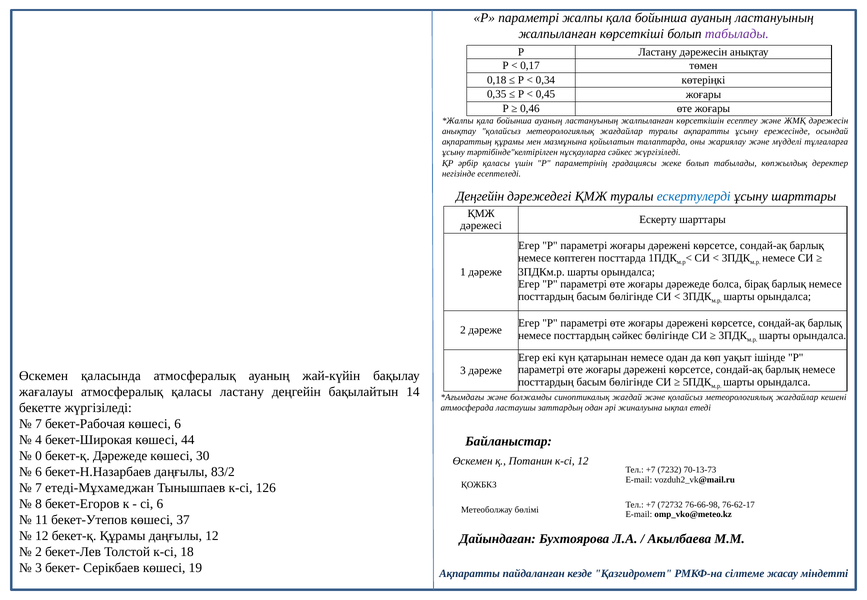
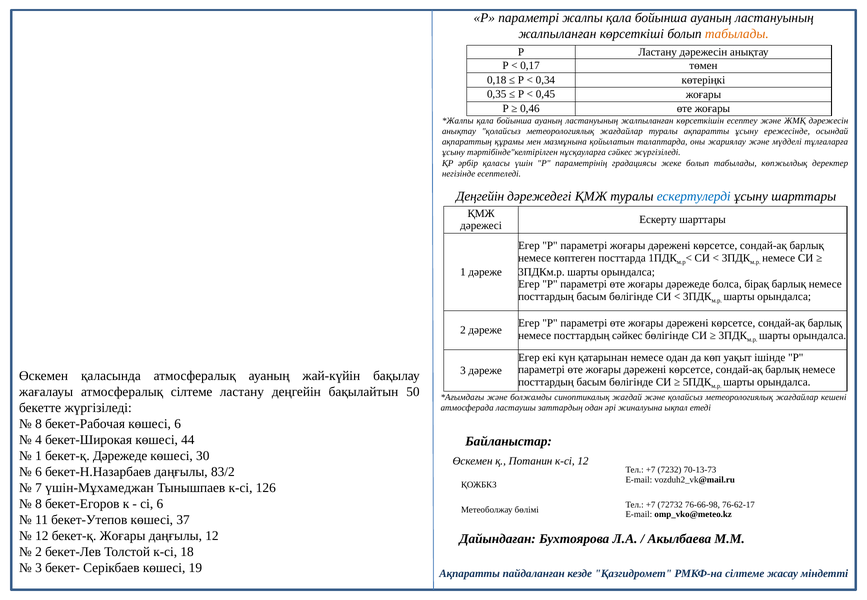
табылады at (737, 34) colour: purple -> orange
атмосфералық қаласы: қаласы -> сілтеме
14: 14 -> 50
7 at (38, 424): 7 -> 8
0 at (38, 456): 0 -> 1
етеді-Мұхамеджан: етеді-Мұхамеджан -> үшін-Мұхамеджан
бекет-қ Құрамы: Құрамы -> Жоғары
